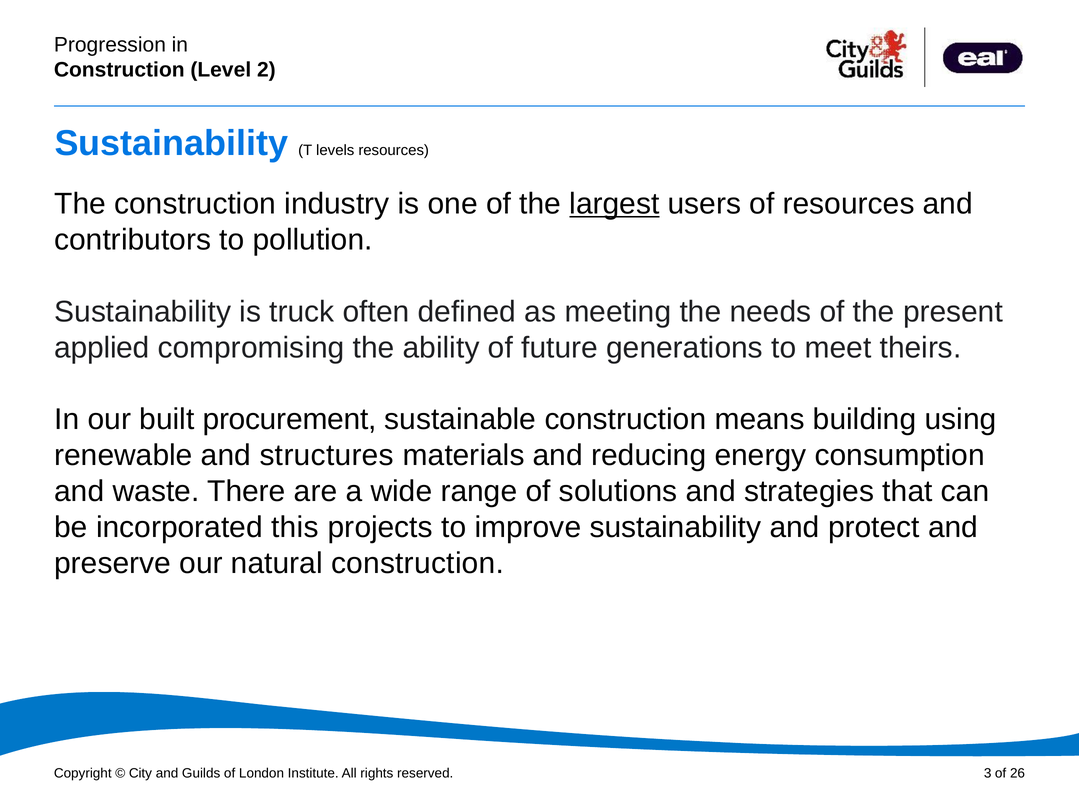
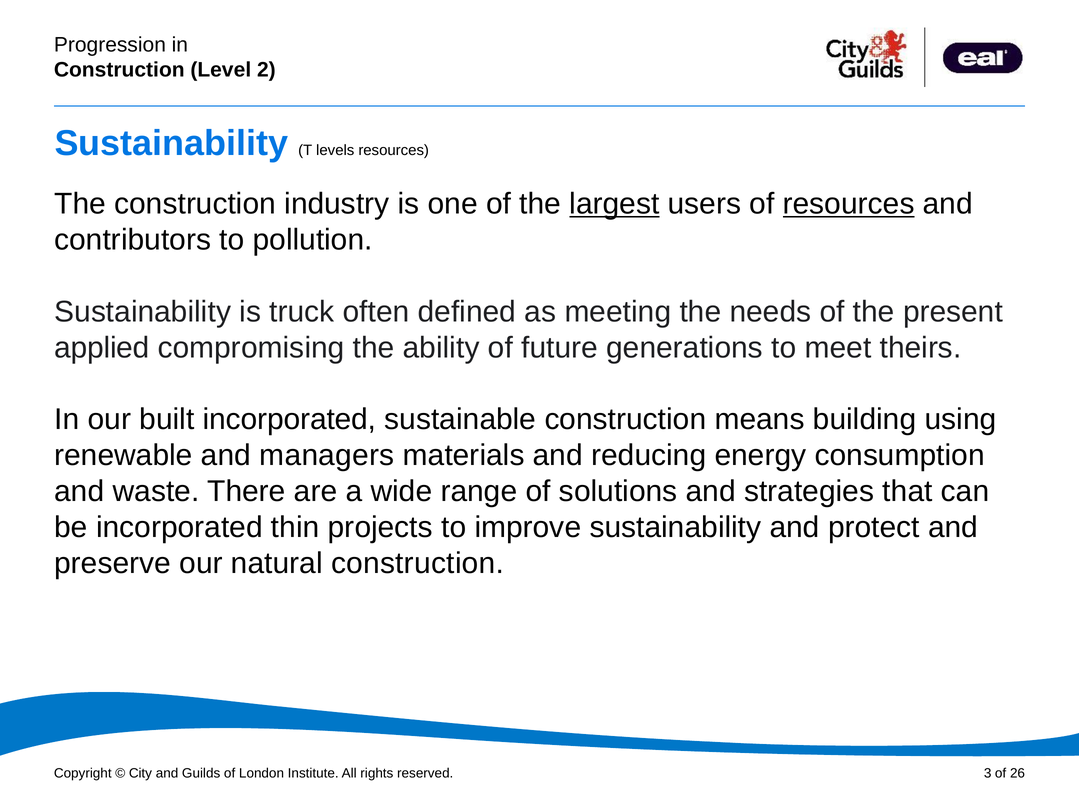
resources at (849, 204) underline: none -> present
built procurement: procurement -> incorporated
structures: structures -> managers
this: this -> thin
